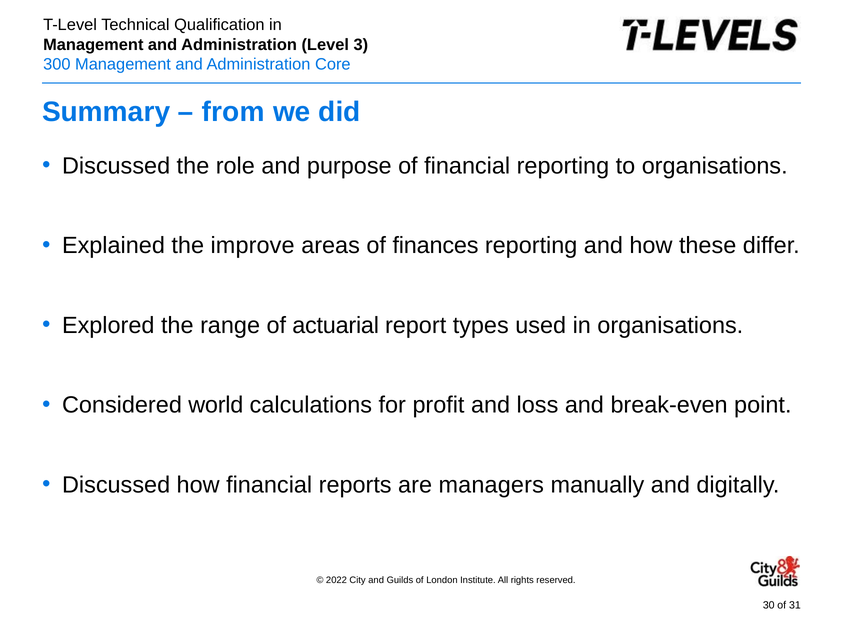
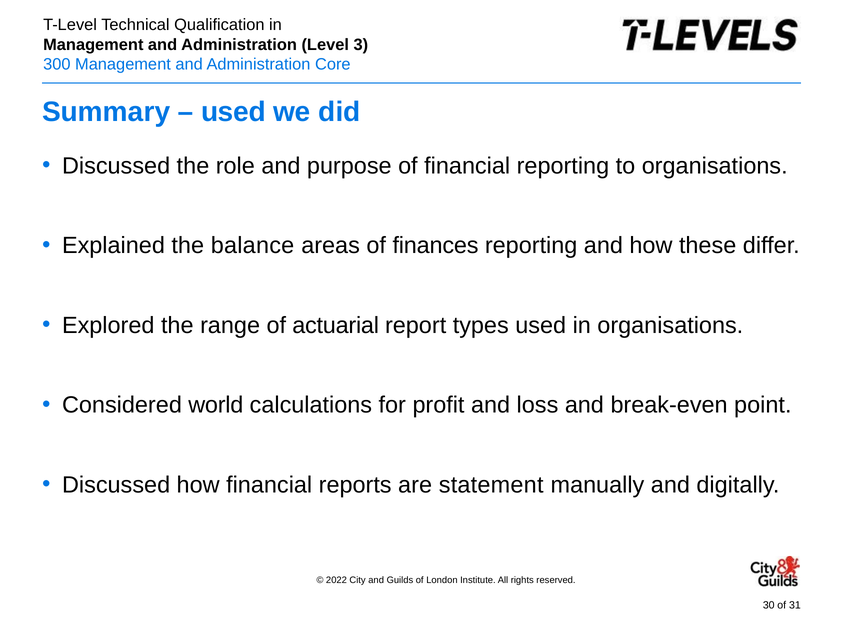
from at (233, 112): from -> used
improve: improve -> balance
managers: managers -> statement
